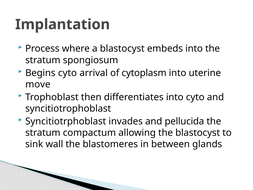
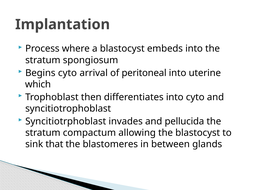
cytoplasm: cytoplasm -> peritoneal
move: move -> which
wall: wall -> that
